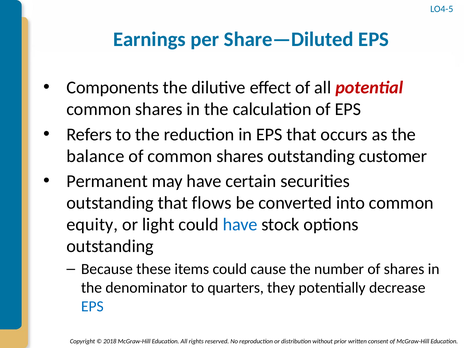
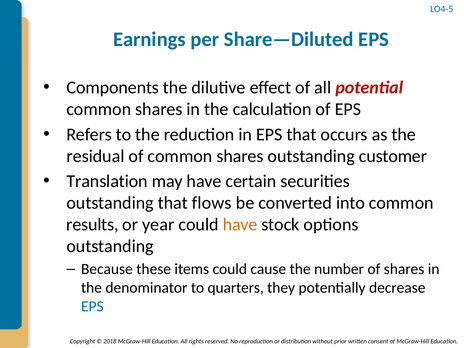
balance: balance -> residual
Permanent: Permanent -> Translation
equity: equity -> results
light: light -> year
have at (240, 225) colour: blue -> orange
